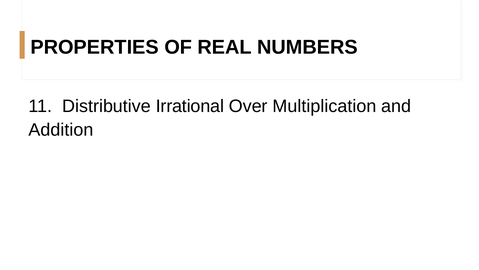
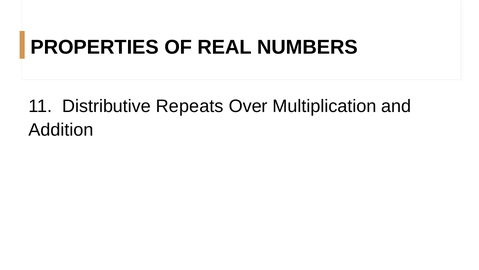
Irrational: Irrational -> Repeats
